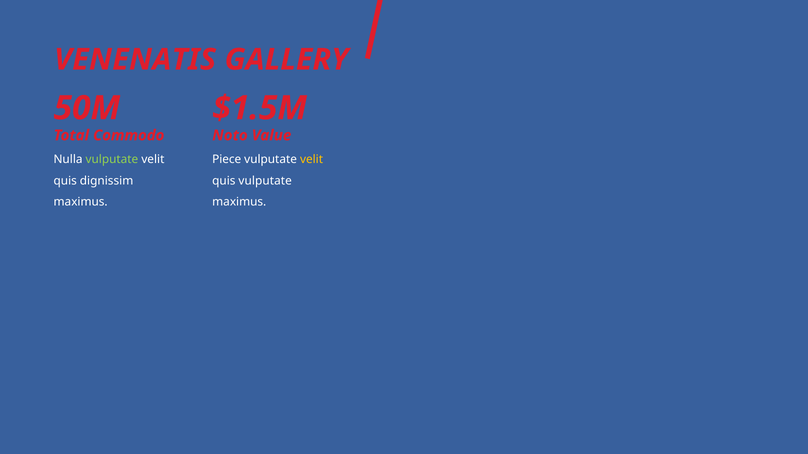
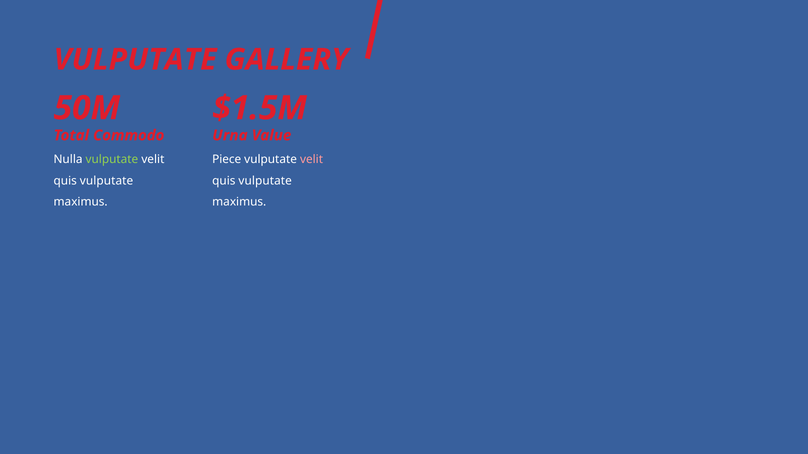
VENENATIS at (135, 60): VENENATIS -> VULPUTATE
Noto: Noto -> Urna
velit at (312, 160) colour: yellow -> pink
dignissim at (107, 181): dignissim -> vulputate
